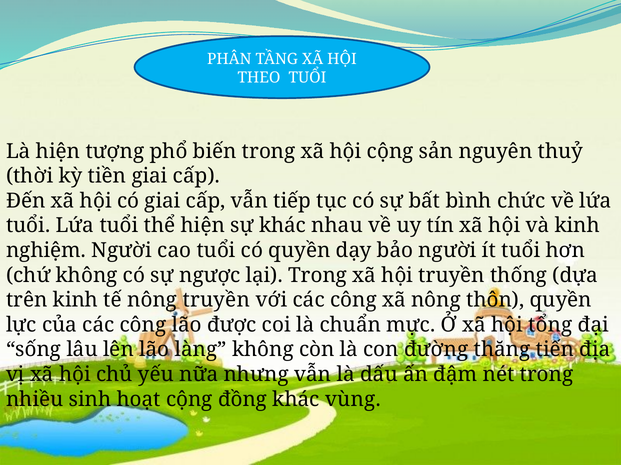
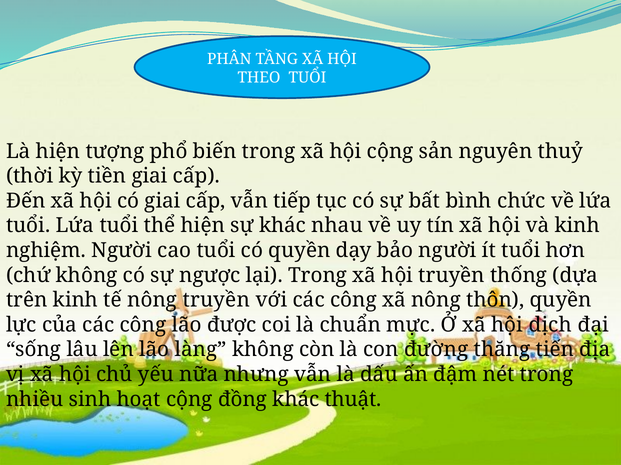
tổng: tổng -> dịch
vùng: vùng -> thuật
